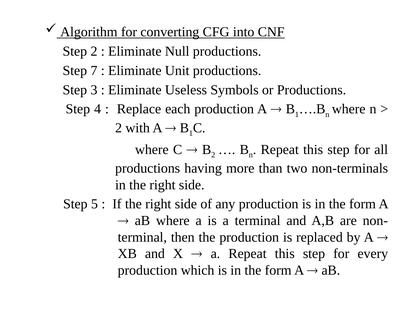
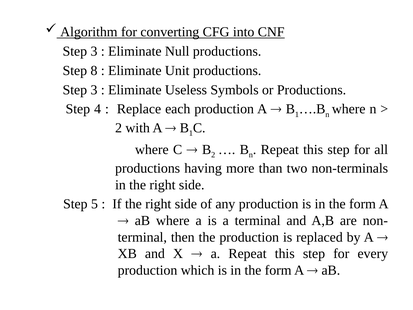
2 at (94, 51): 2 -> 3
7: 7 -> 8
